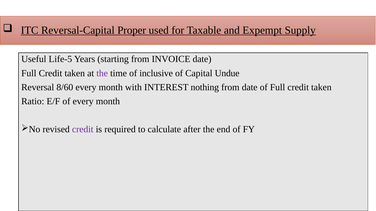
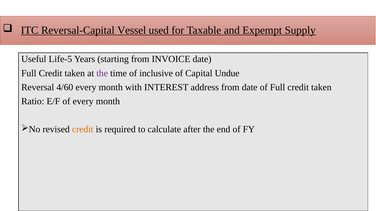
Proper: Proper -> Vessel
8/60: 8/60 -> 4/60
nothing: nothing -> address
credit at (83, 130) colour: purple -> orange
